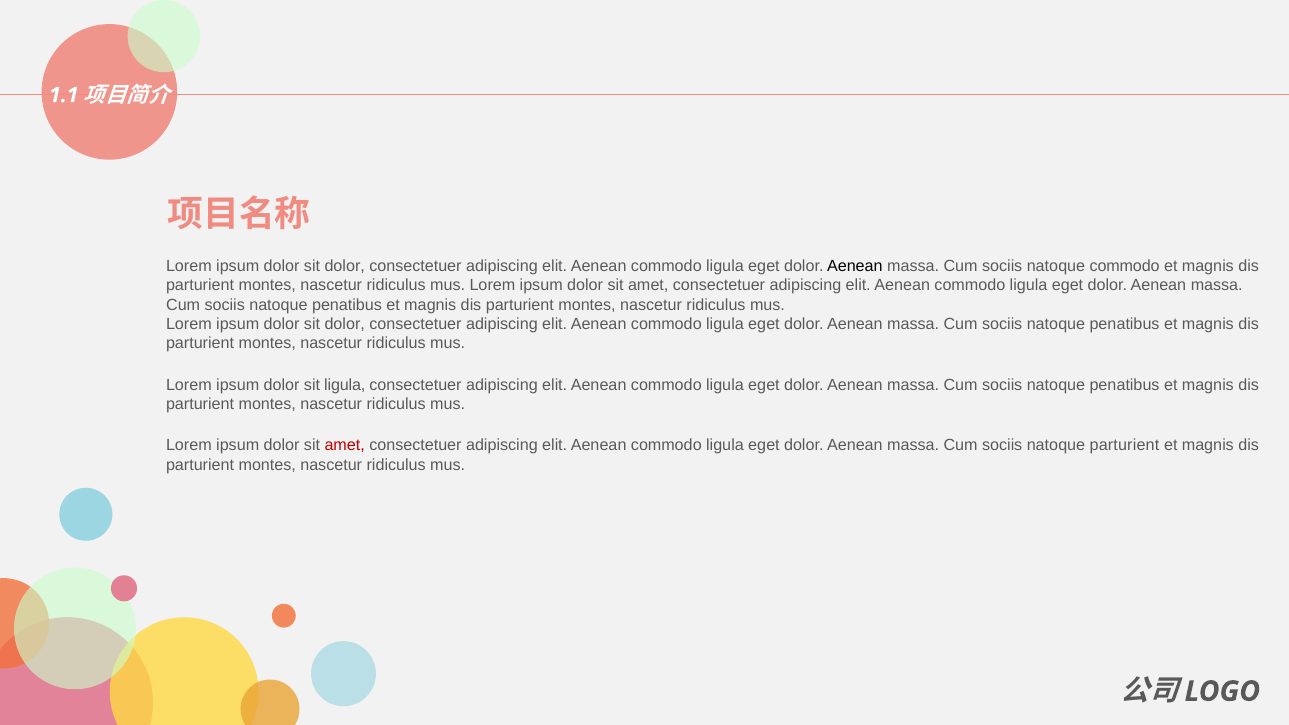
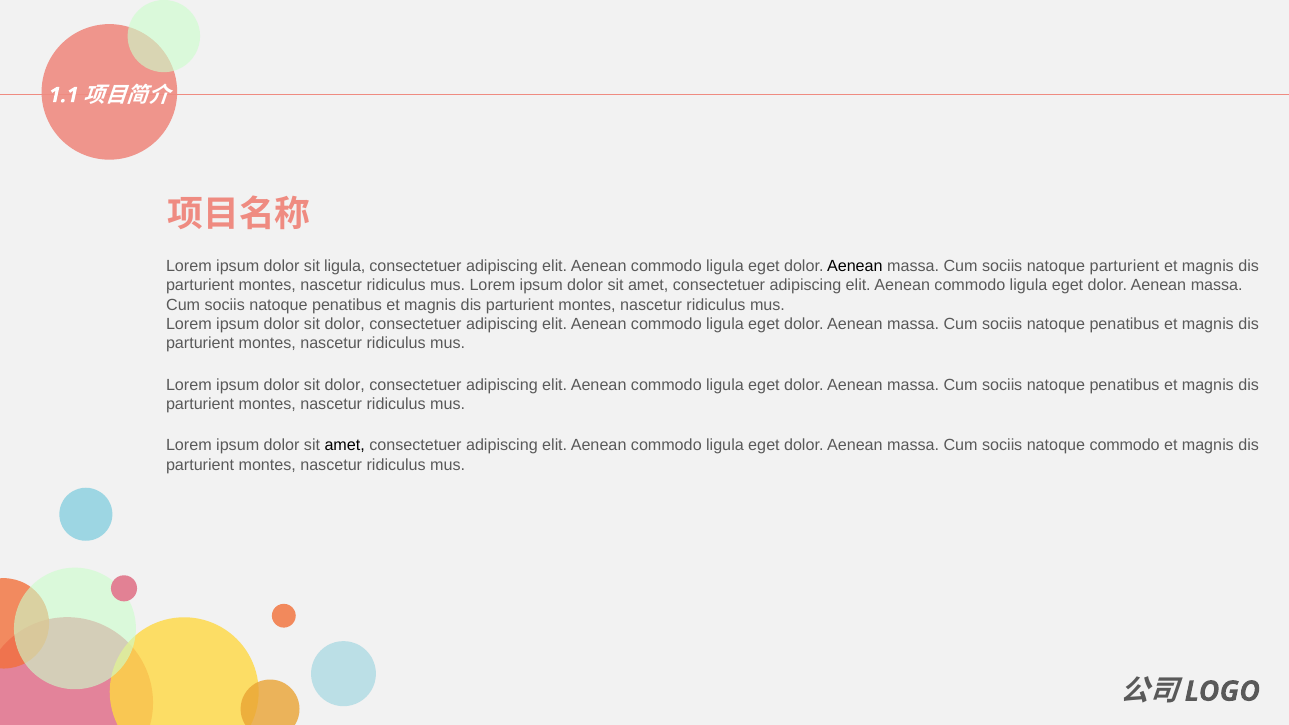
dolor at (345, 266): dolor -> ligula
natoque commodo: commodo -> parturient
ligula at (345, 385): ligula -> dolor
amet at (345, 446) colour: red -> black
natoque parturient: parturient -> commodo
